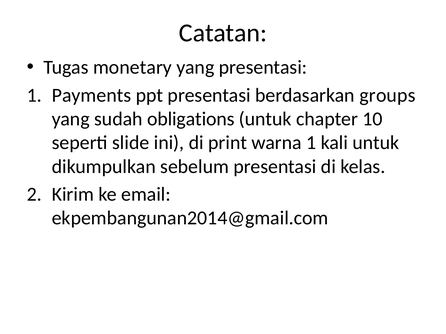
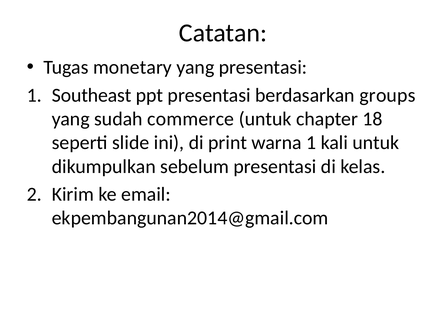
Payments: Payments -> Southeast
obligations: obligations -> commerce
10: 10 -> 18
